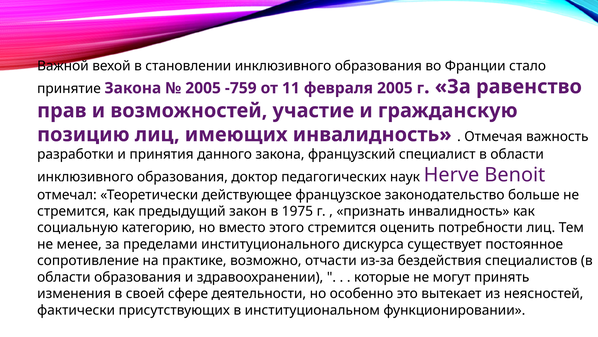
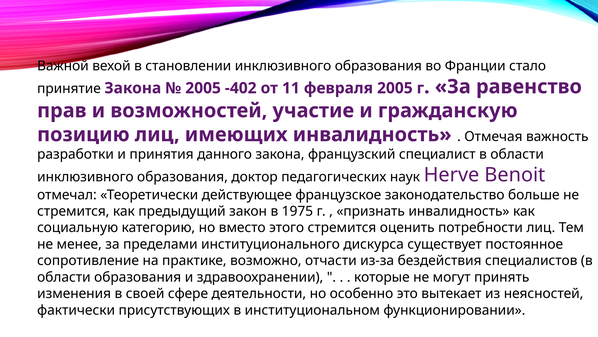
-759: -759 -> -402
